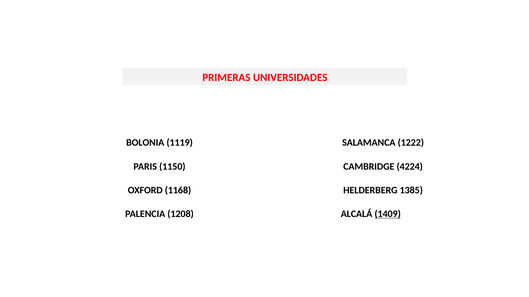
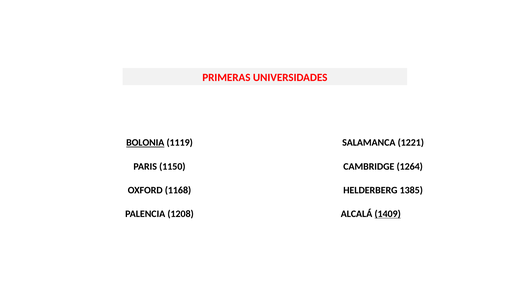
BOLONIA underline: none -> present
1222: 1222 -> 1221
4224: 4224 -> 1264
